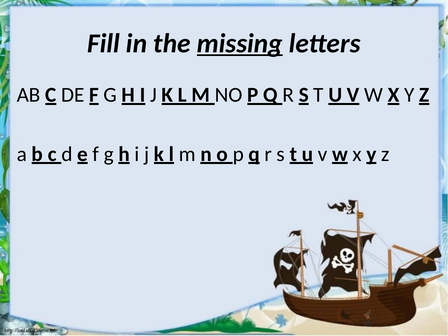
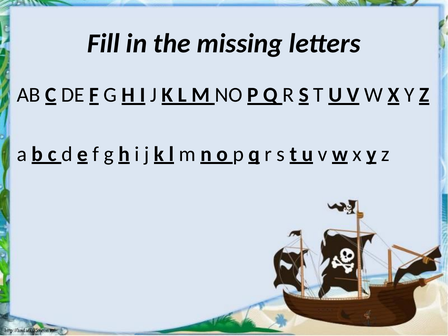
missing underline: present -> none
